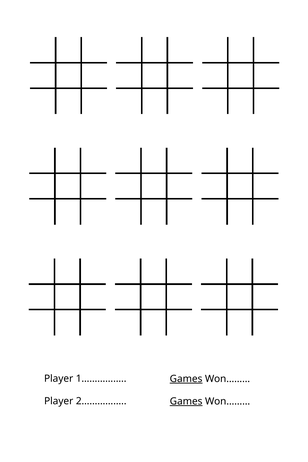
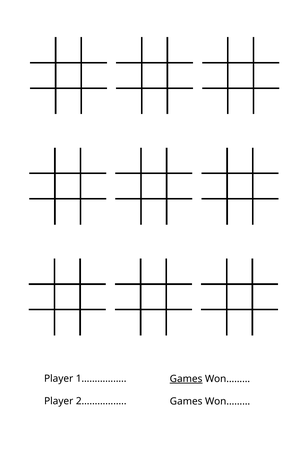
Games at (186, 401) underline: present -> none
